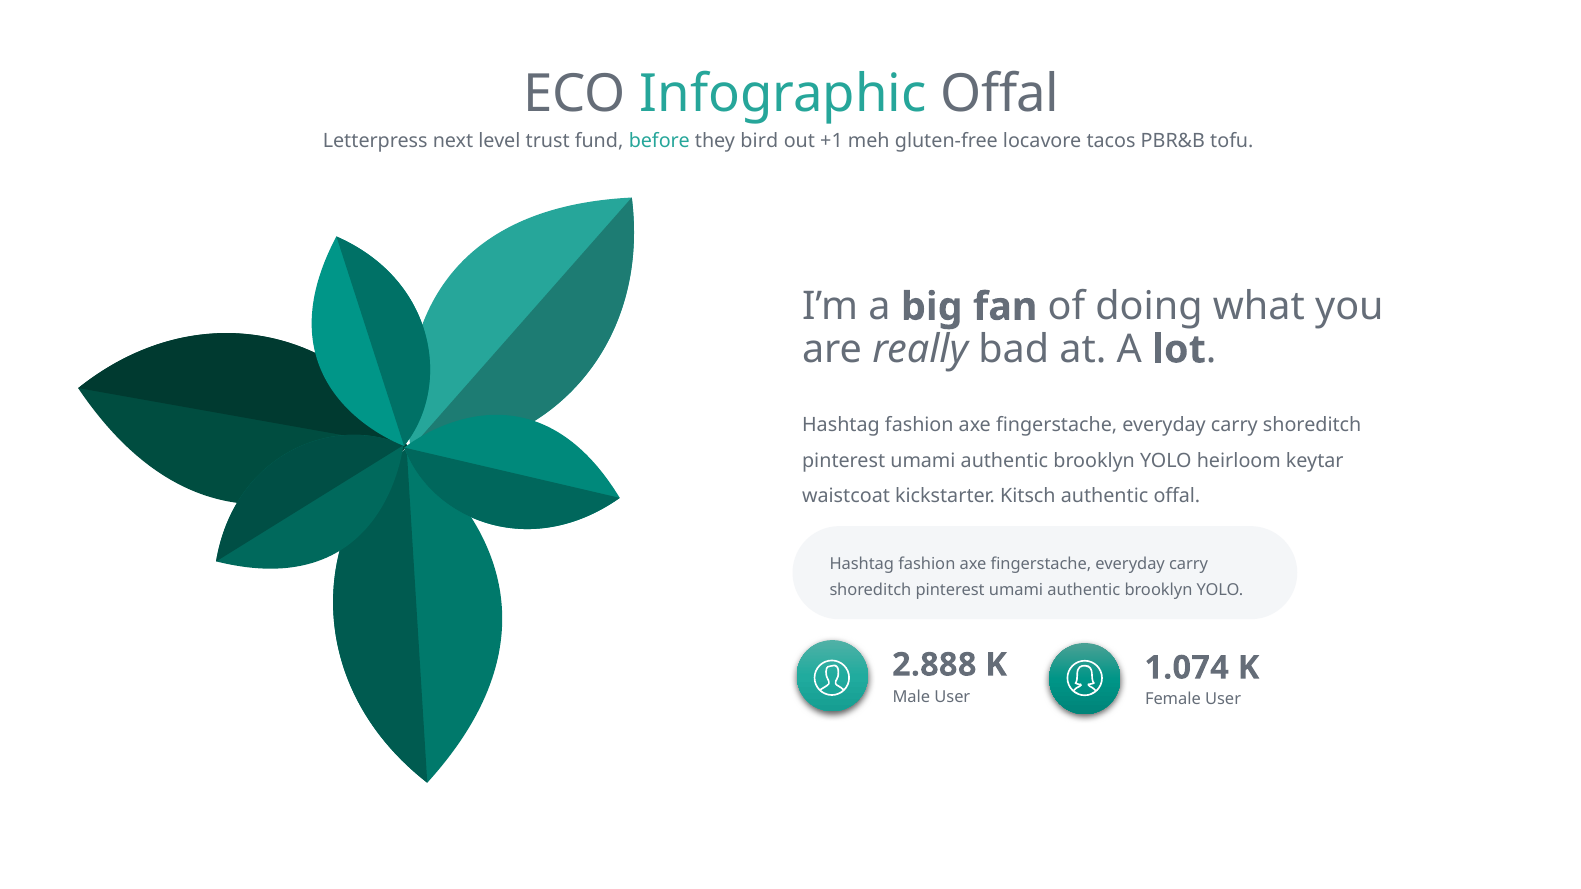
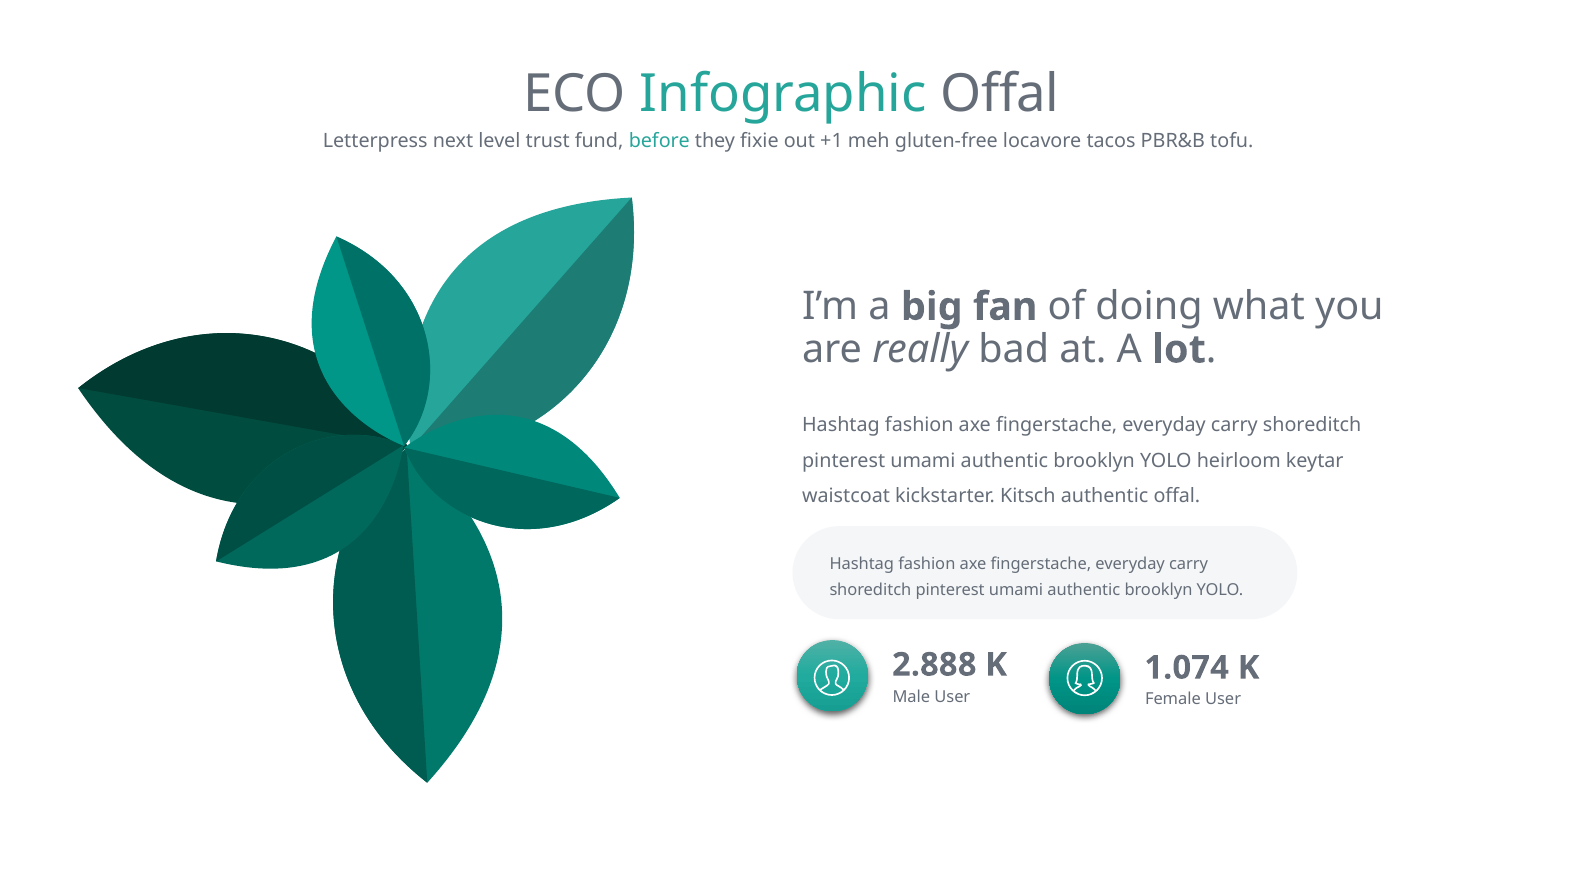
bird: bird -> fixie
